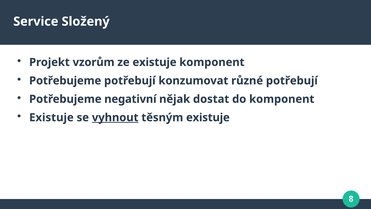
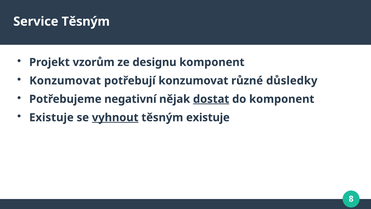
Service Složený: Složený -> Těsným
ze existuje: existuje -> designu
Potřebujeme at (65, 81): Potřebujeme -> Konzumovat
různé potřebují: potřebují -> důsledky
dostat underline: none -> present
